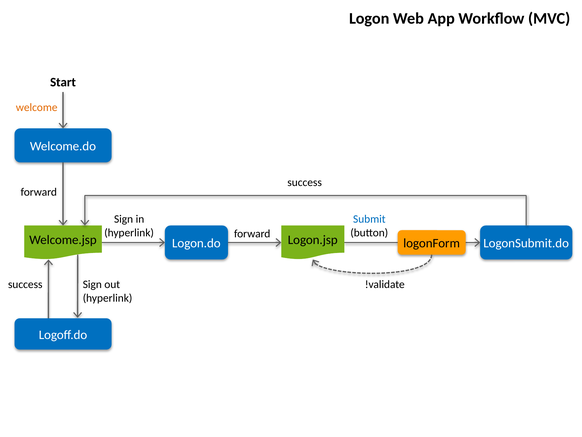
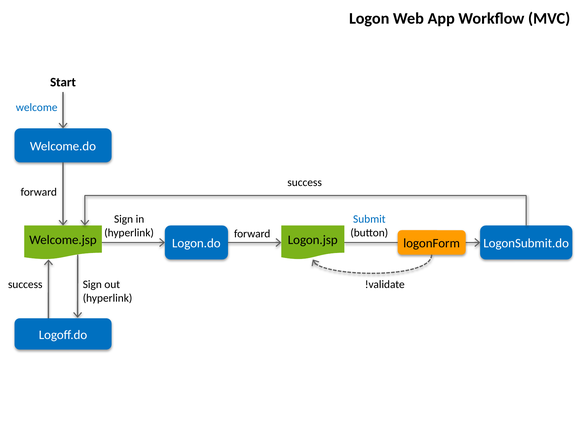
welcome colour: orange -> blue
